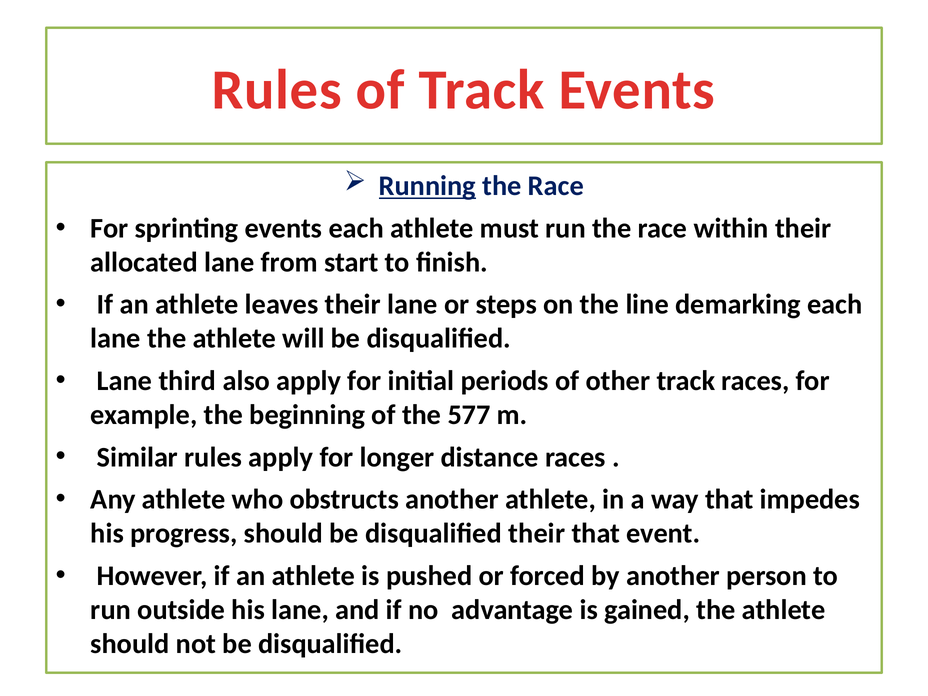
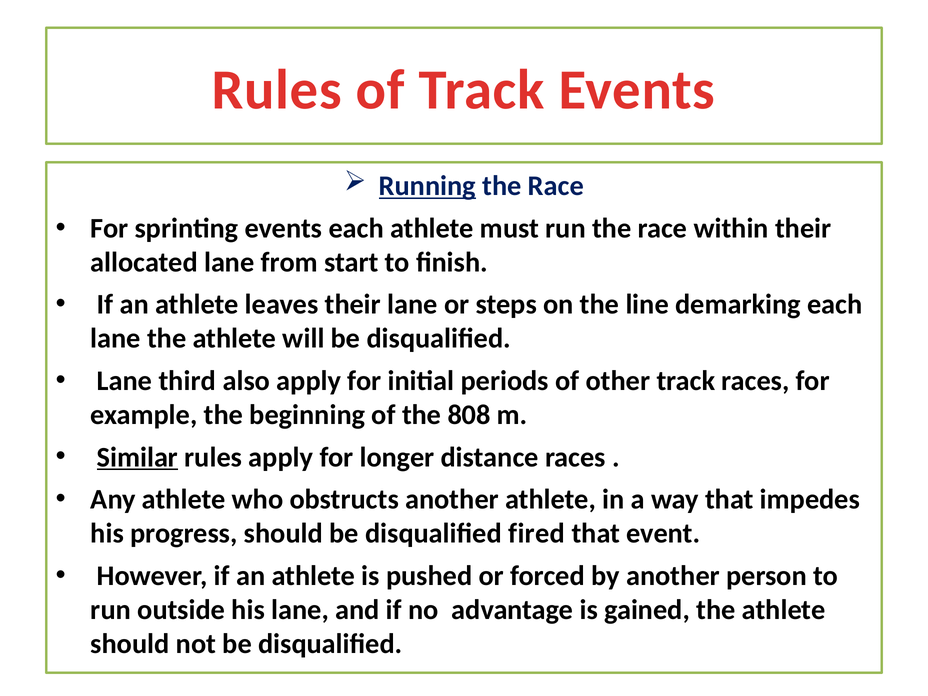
577: 577 -> 808
Similar underline: none -> present
disqualified their: their -> fired
